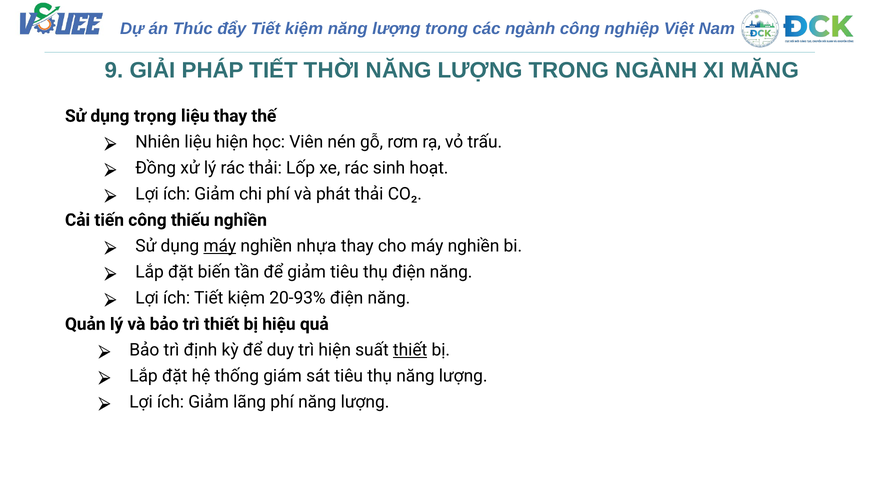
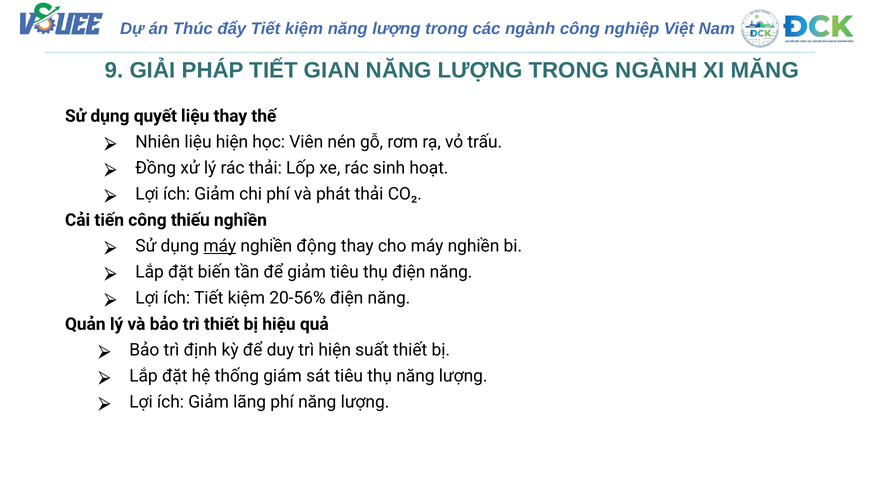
THỜI: THỜI -> GIAN
trọng: trọng -> quyết
nhựa: nhựa -> động
20-93%: 20-93% -> 20-56%
thiết at (410, 350) underline: present -> none
